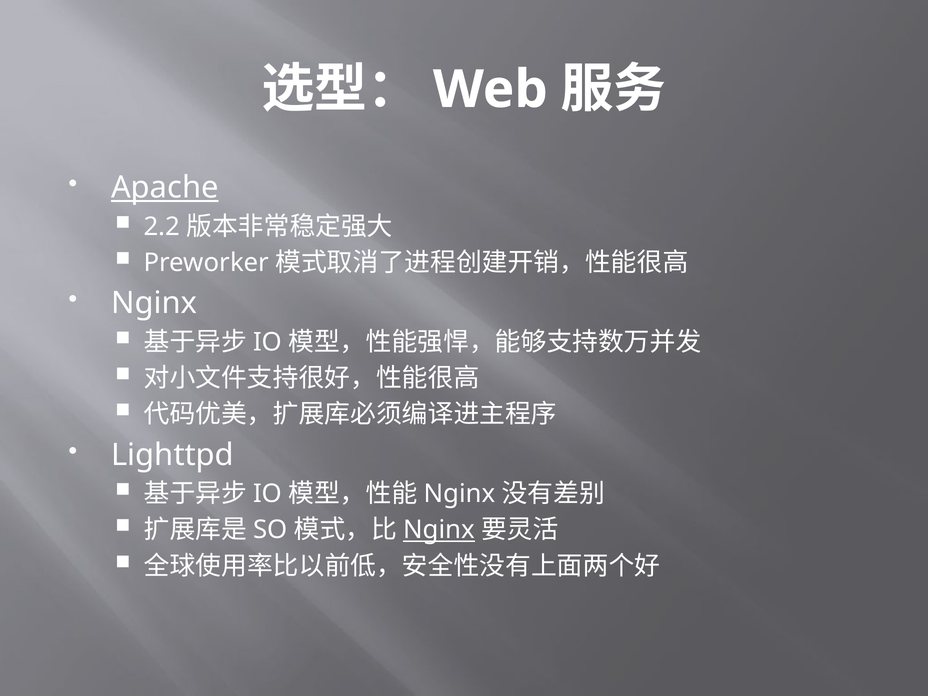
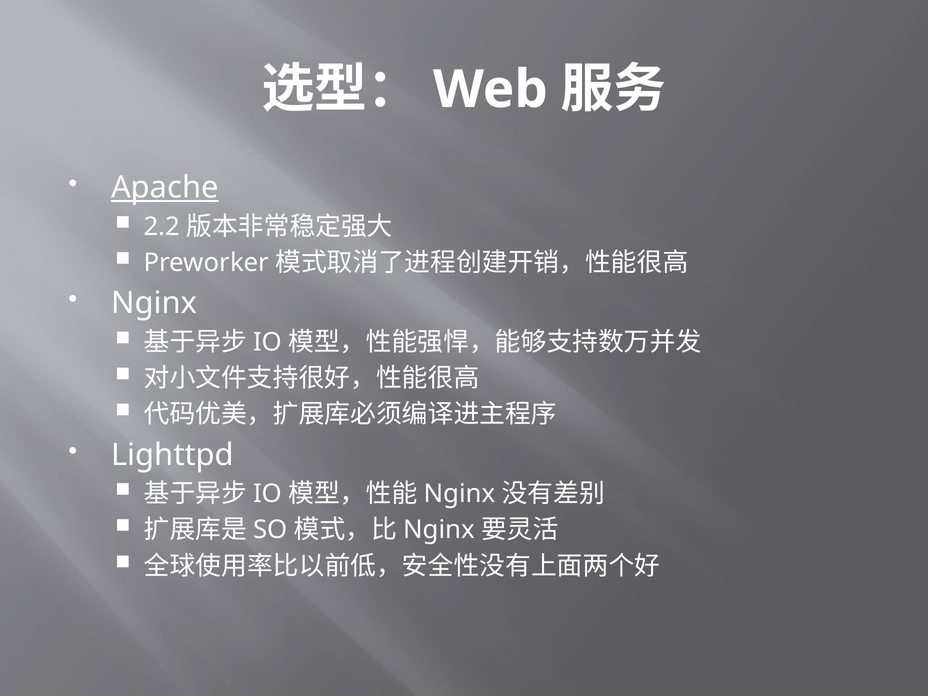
Nginx at (439, 530) underline: present -> none
